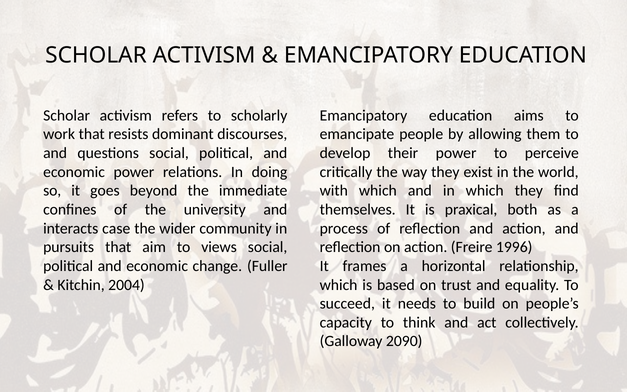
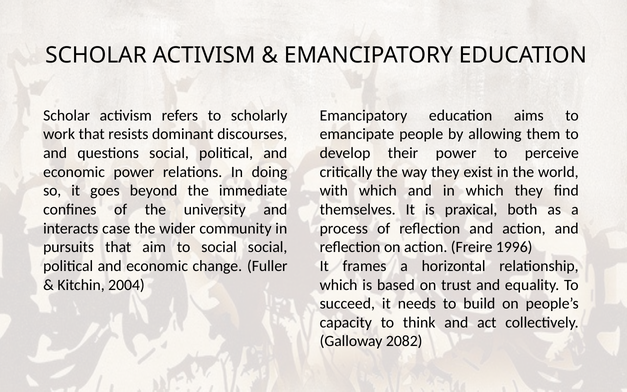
to views: views -> social
2090: 2090 -> 2082
